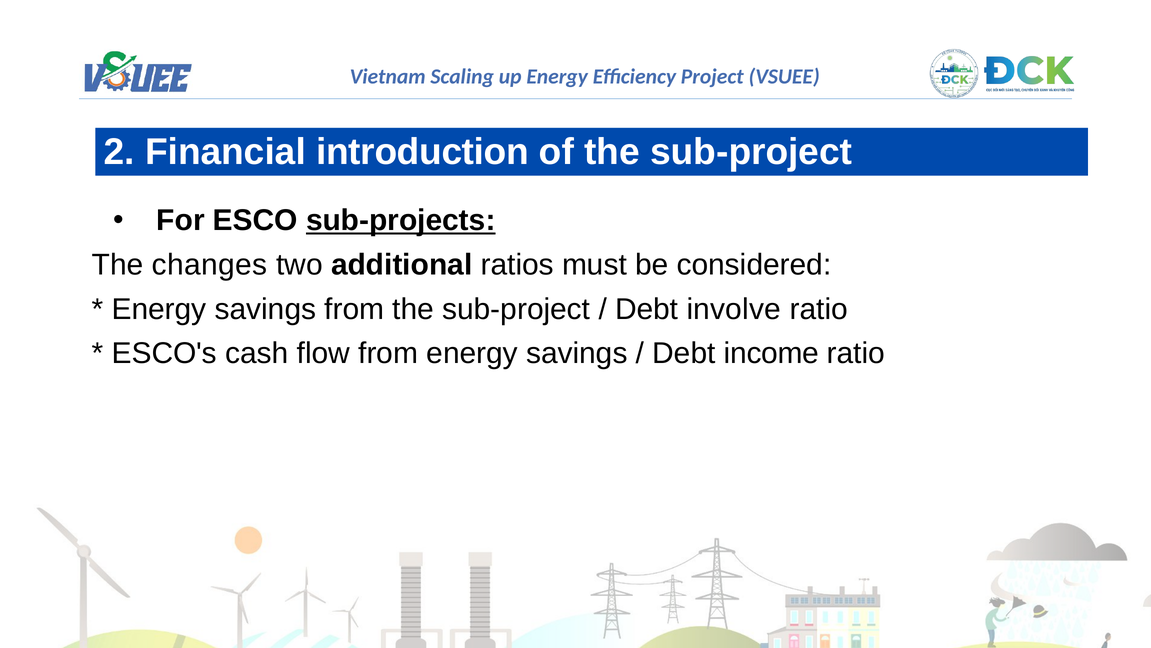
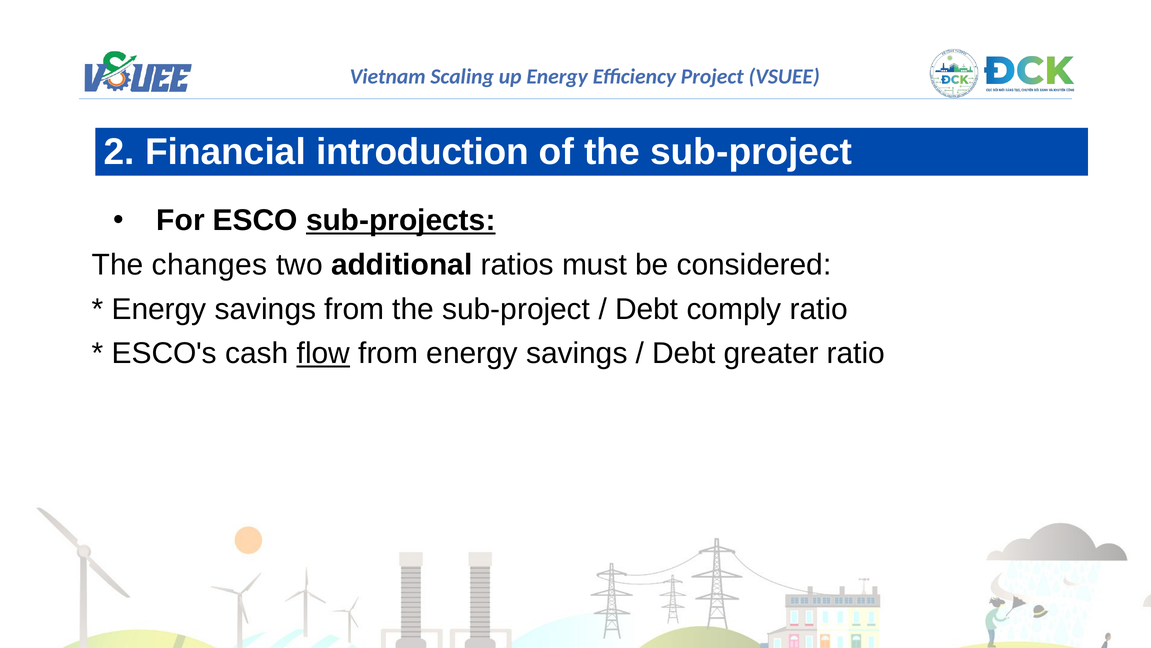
involve: involve -> comply
flow underline: none -> present
income: income -> greater
